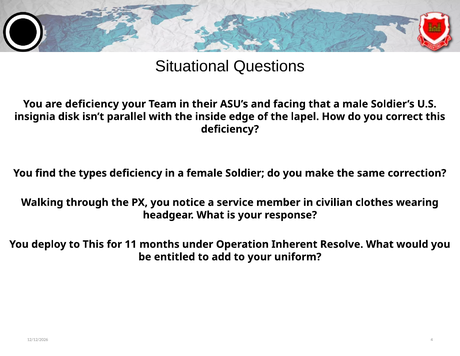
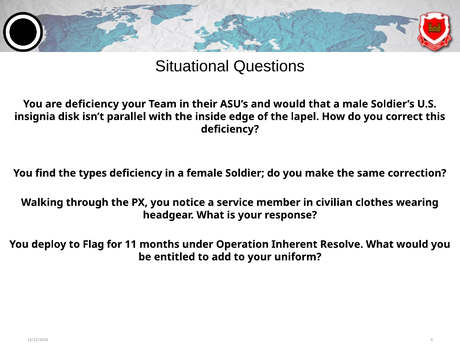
and facing: facing -> would
to This: This -> Flag
